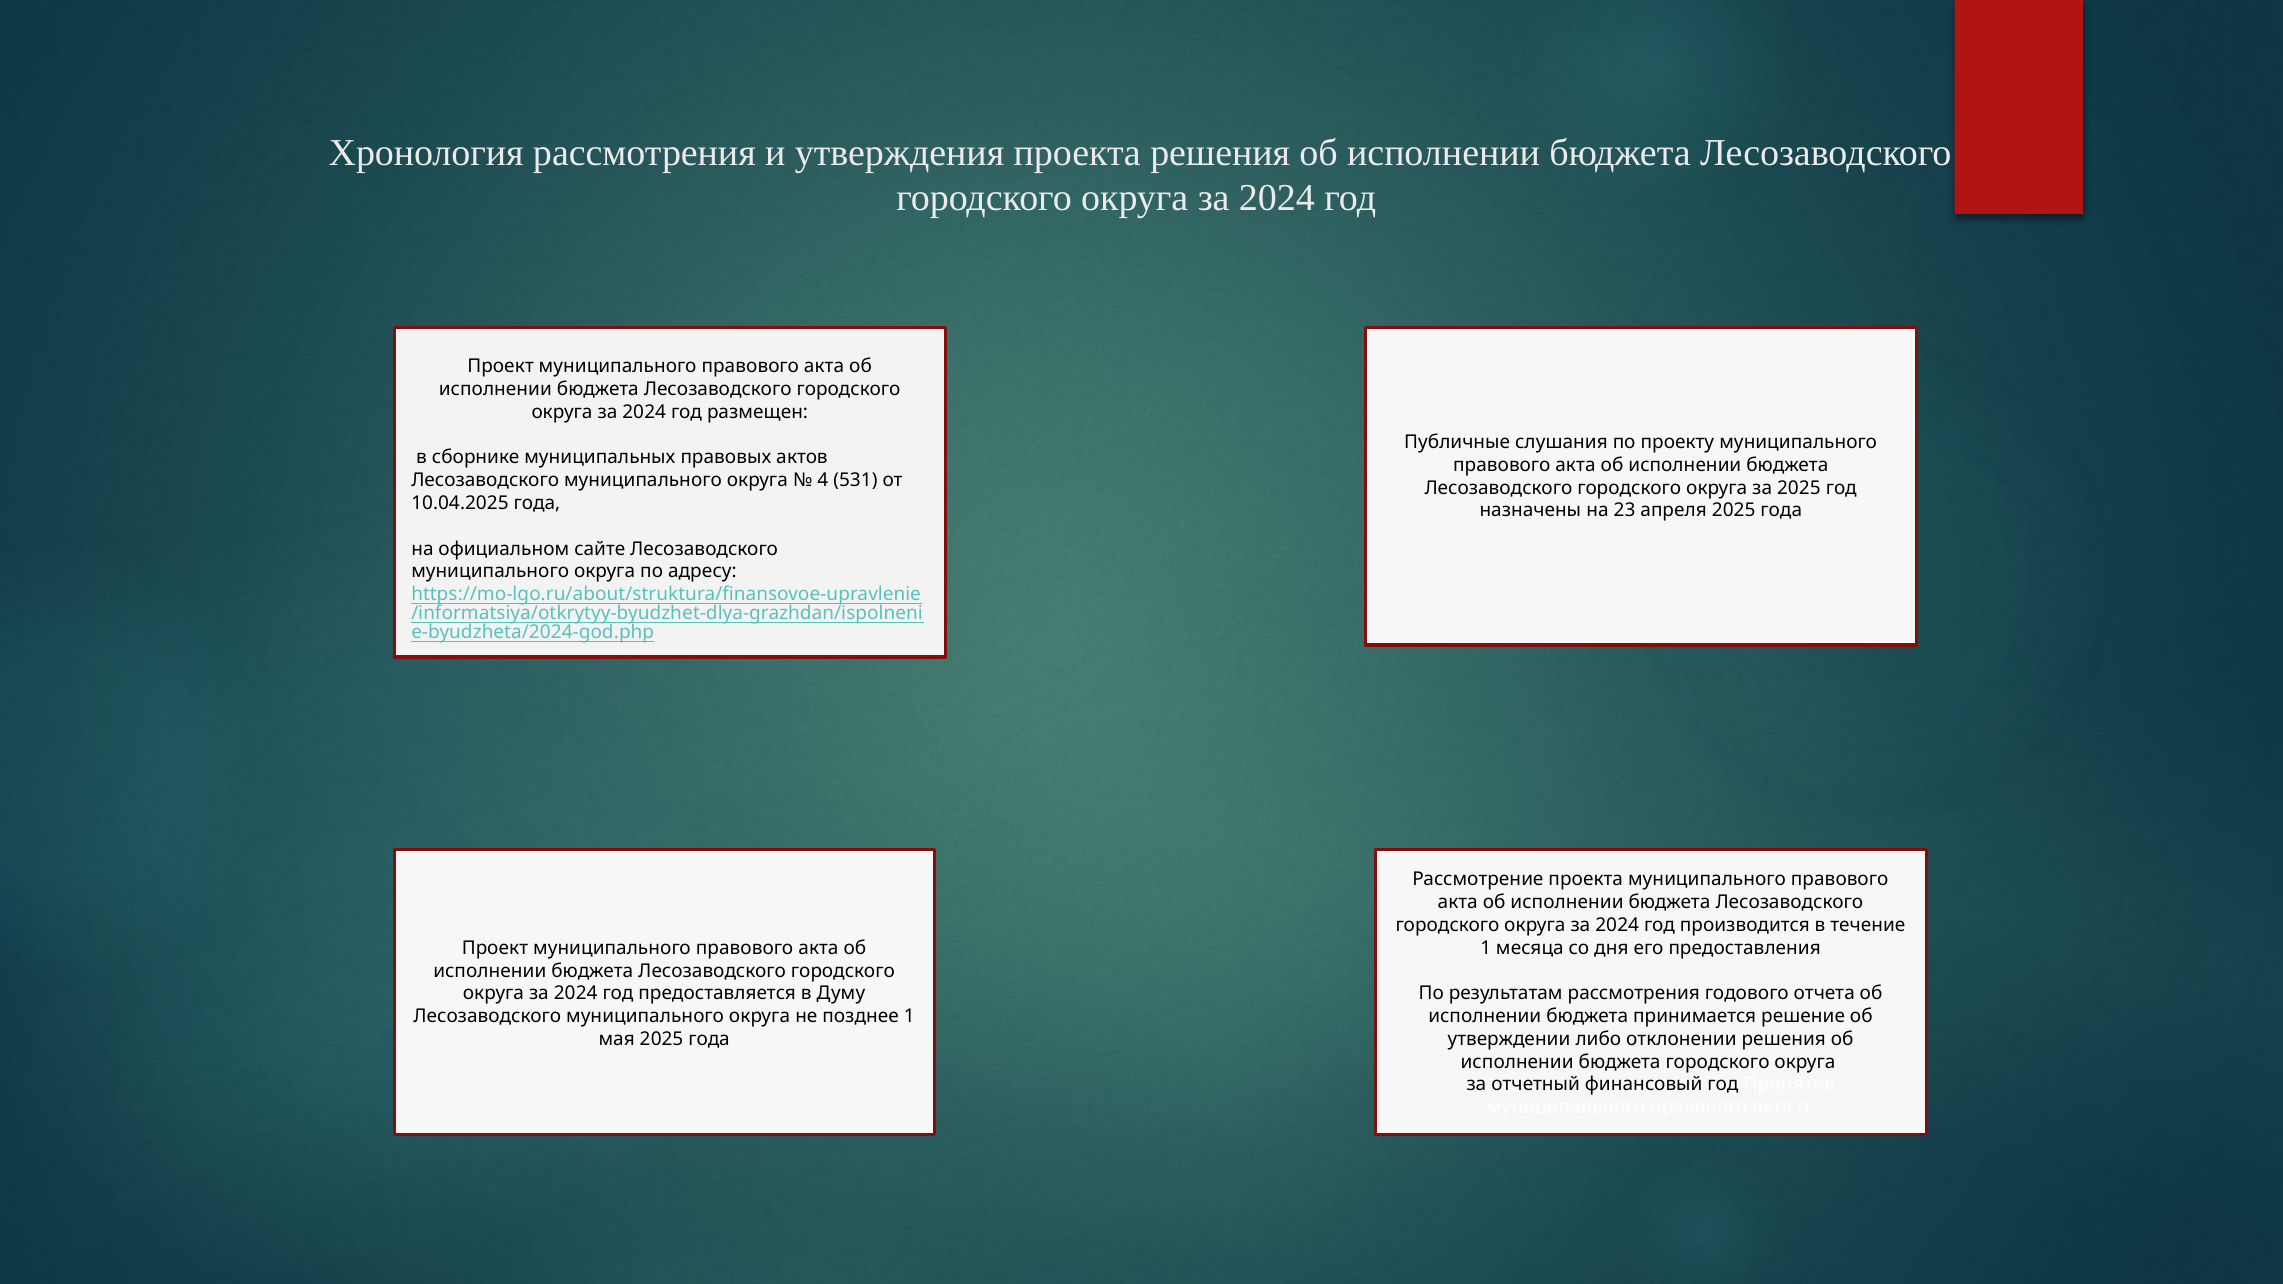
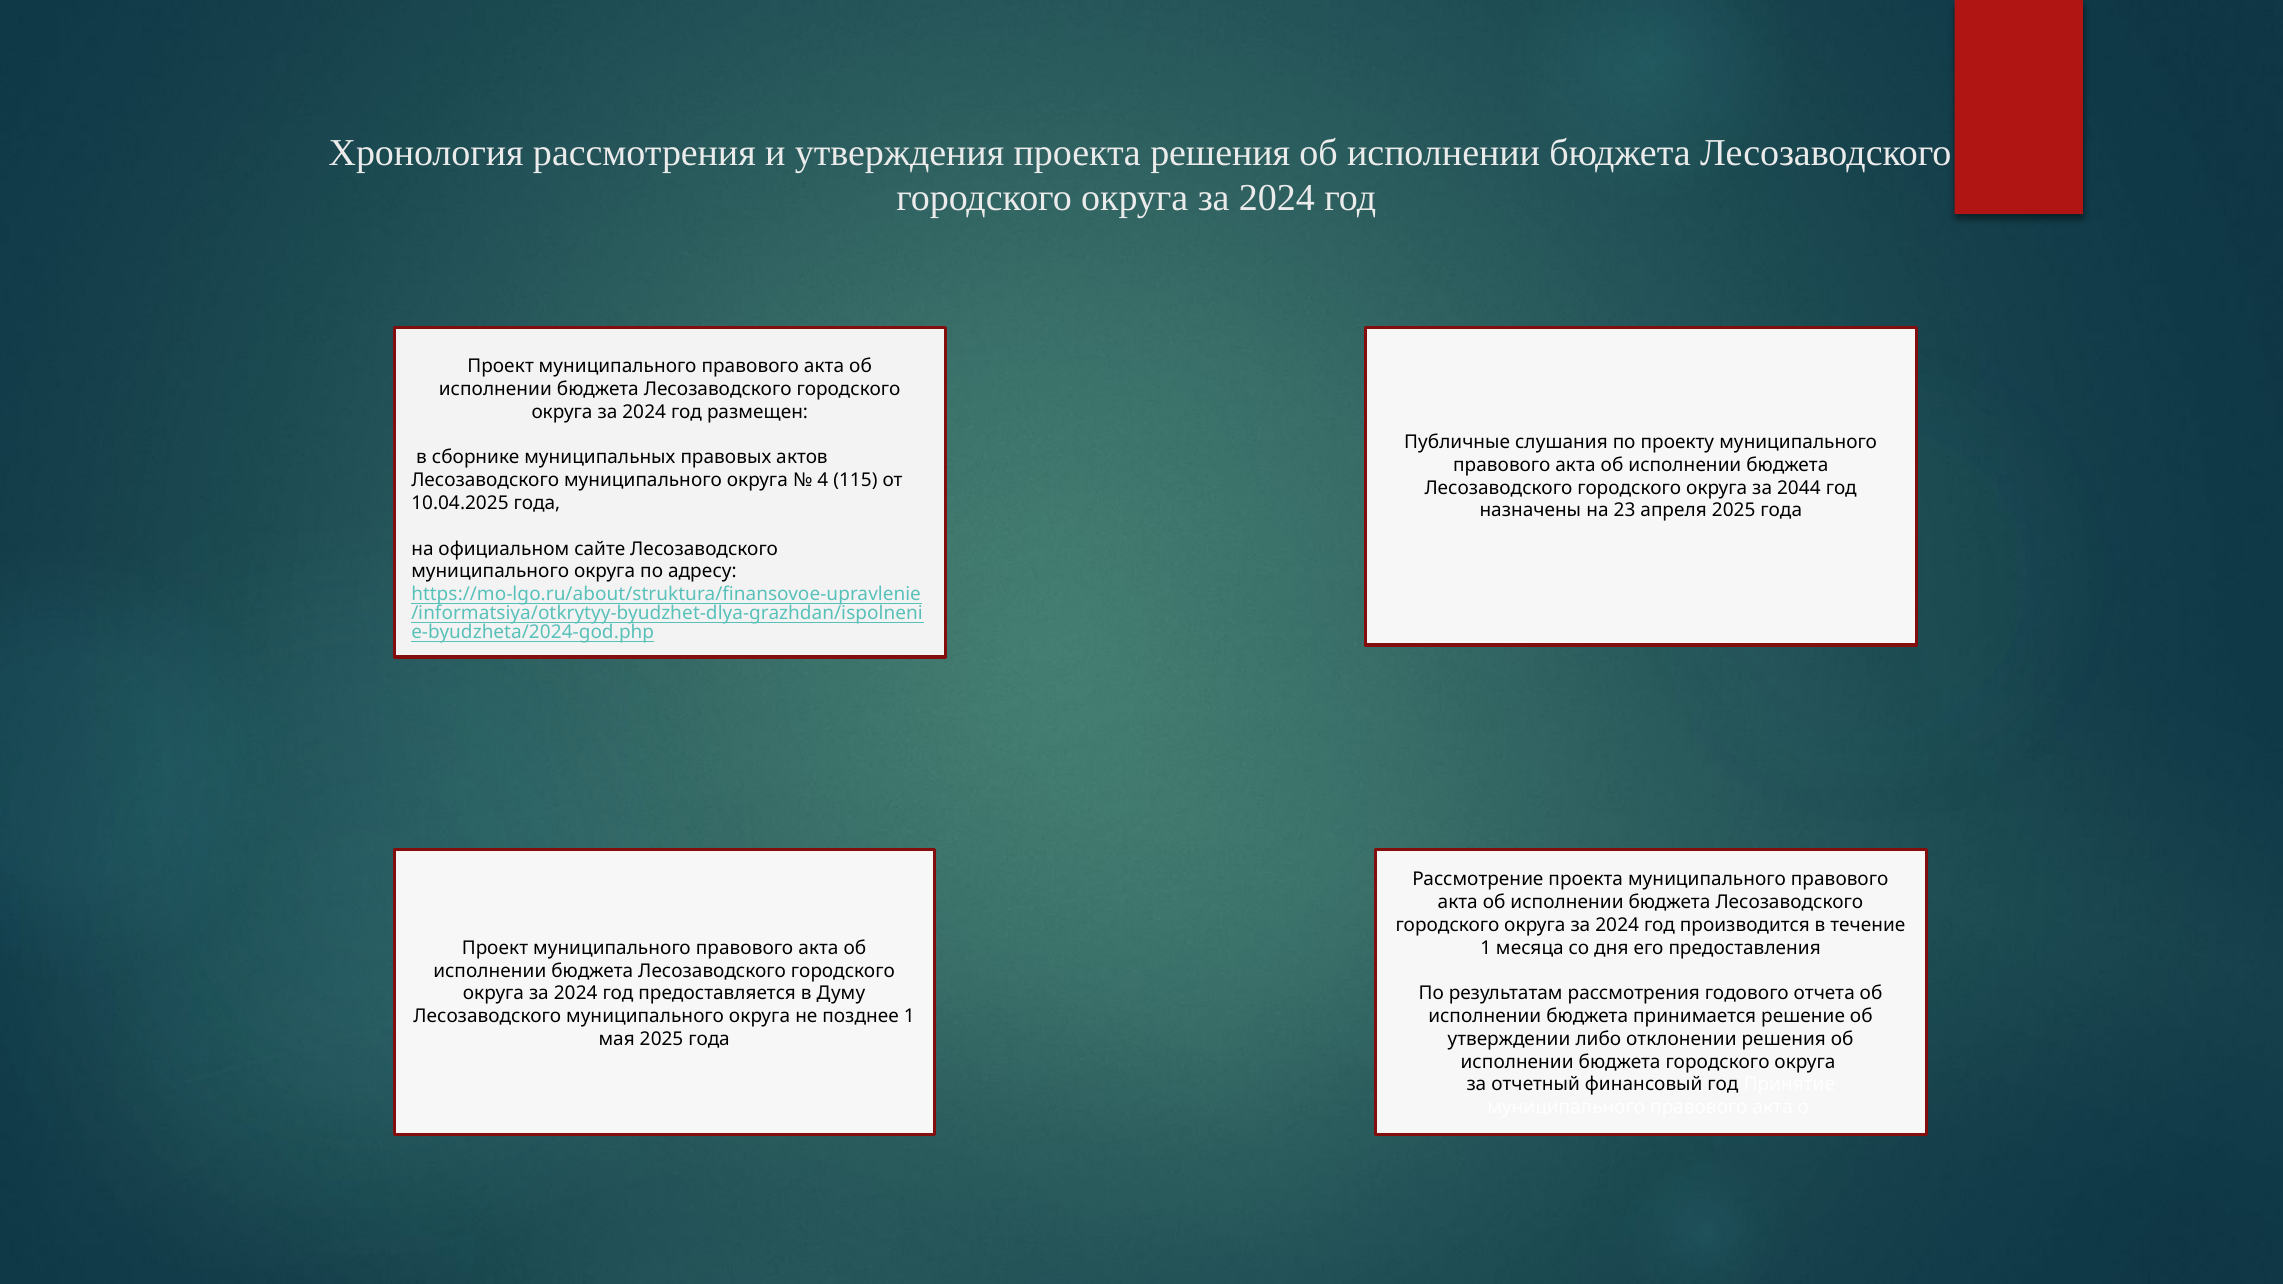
531: 531 -> 115
за 2025: 2025 -> 2044
